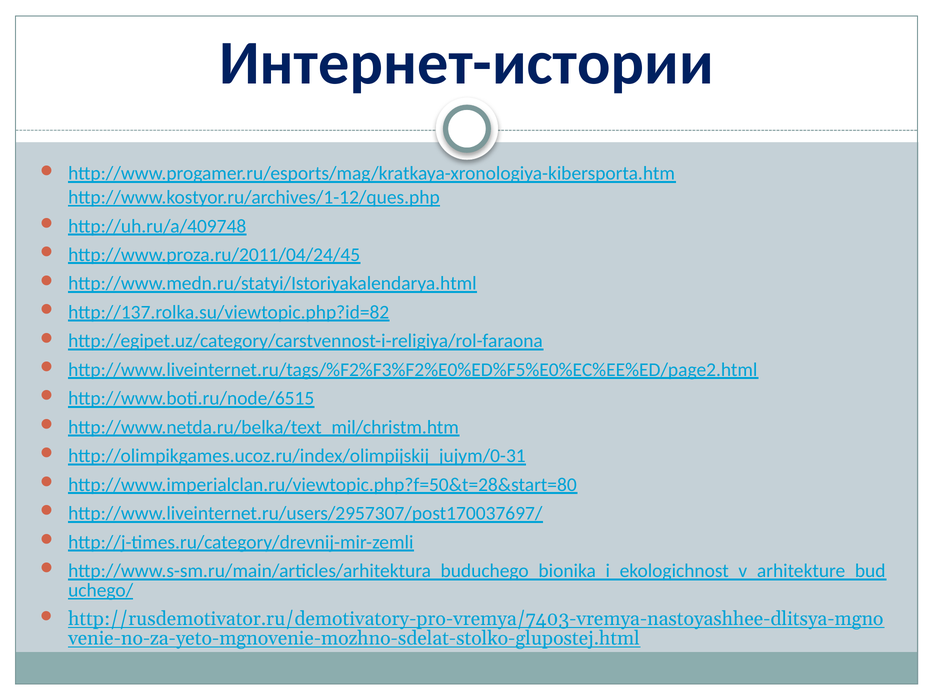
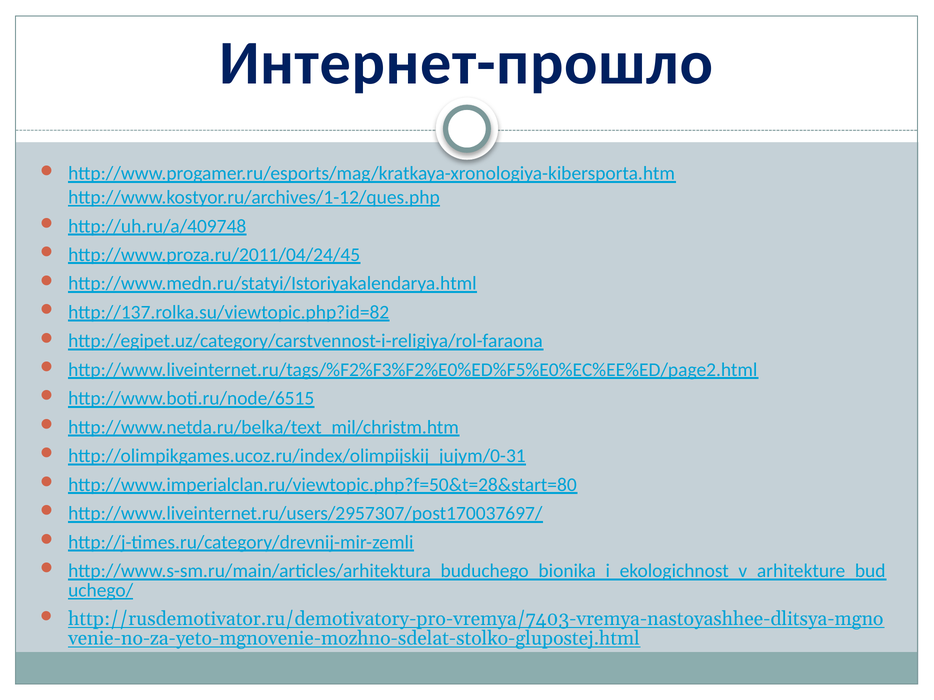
Интернет-истории: Интернет-истории -> Интернет-прошло
